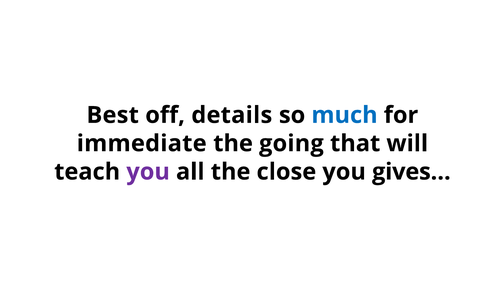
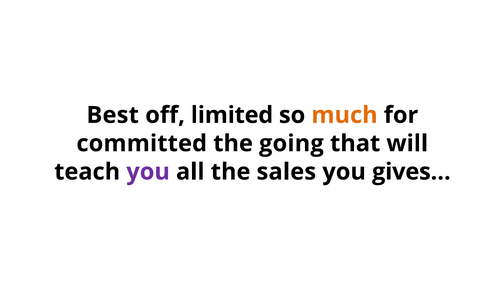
details: details -> limited
much colour: blue -> orange
immediate: immediate -> committed
close: close -> sales
